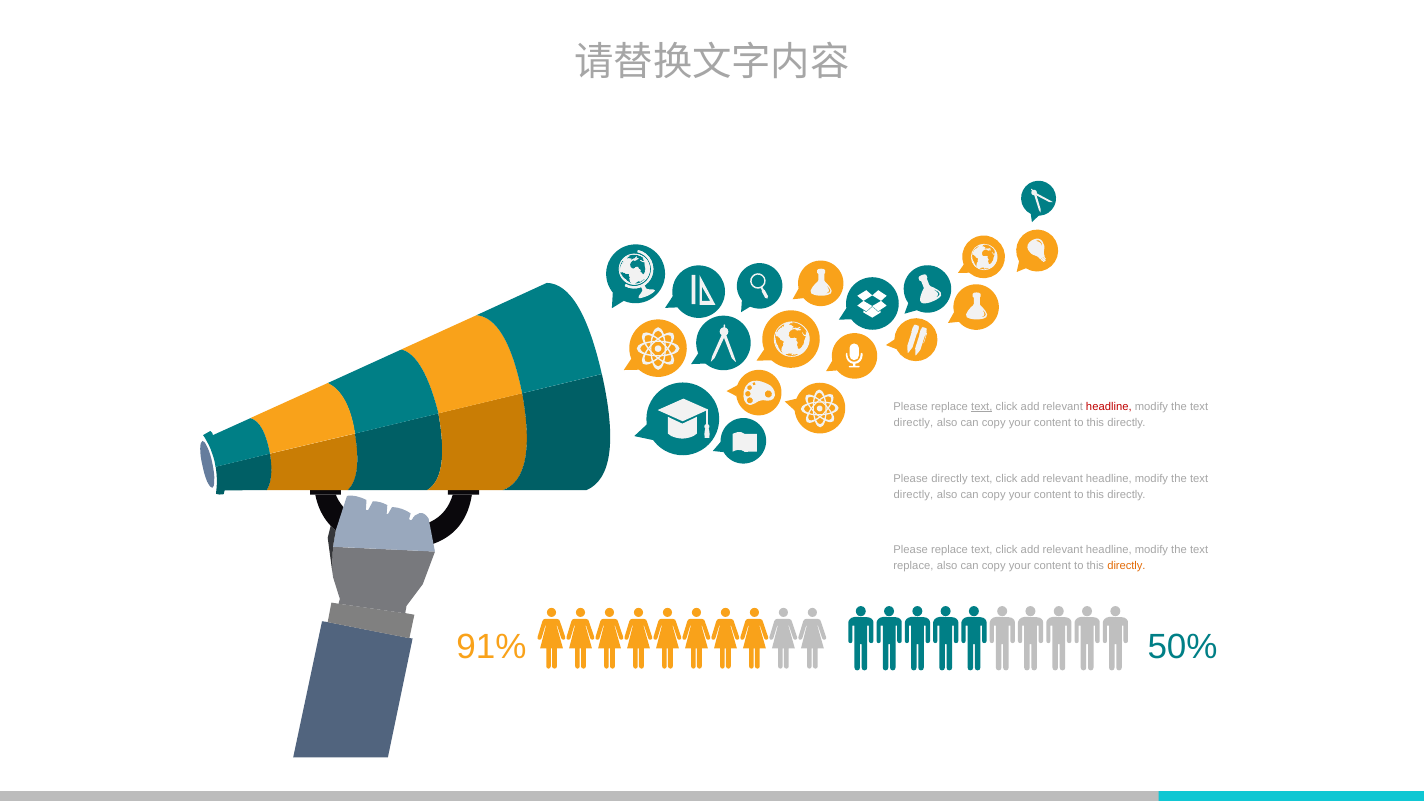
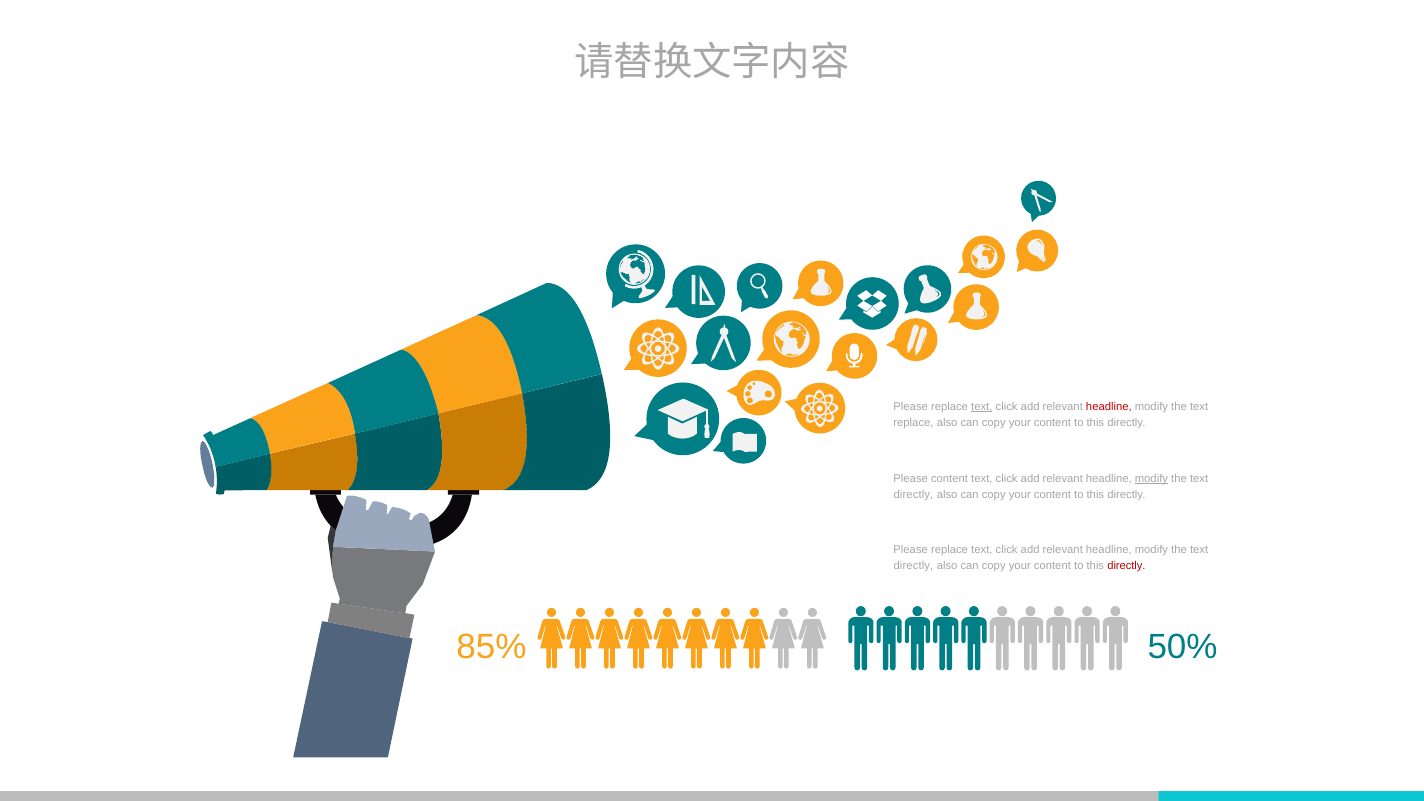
directly at (913, 423): directly -> replace
Please directly: directly -> content
modify at (1151, 478) underline: none -> present
replace at (913, 566): replace -> directly
directly at (1126, 566) colour: orange -> red
91%: 91% -> 85%
